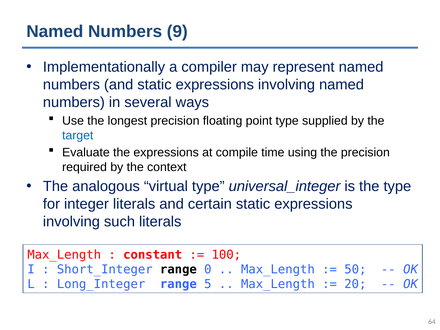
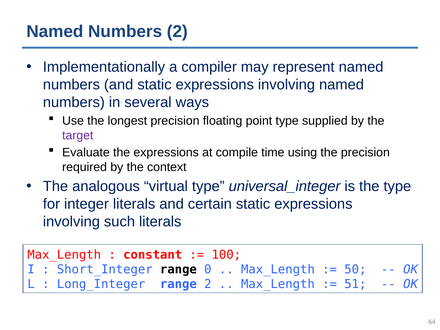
Numbers 9: 9 -> 2
target colour: blue -> purple
range 5: 5 -> 2
20: 20 -> 51
